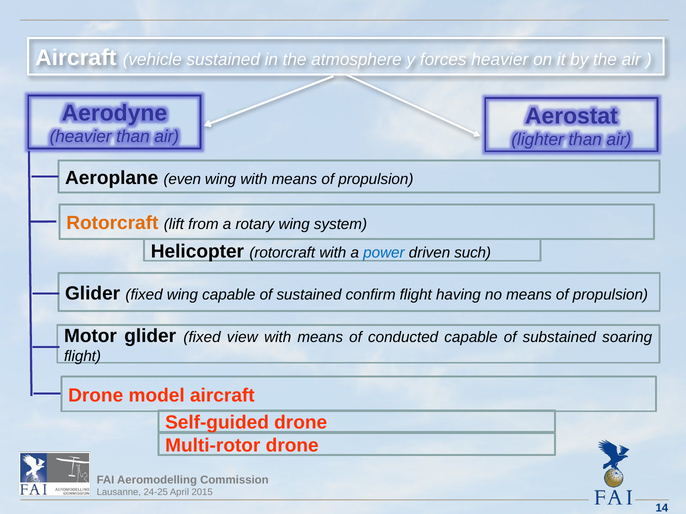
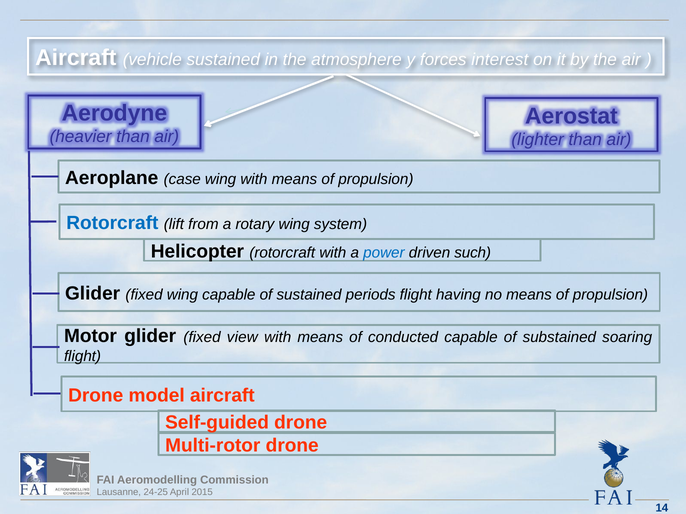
forces heavier: heavier -> interest
even: even -> case
Rotorcraft at (112, 223) colour: orange -> blue
confirm: confirm -> periods
